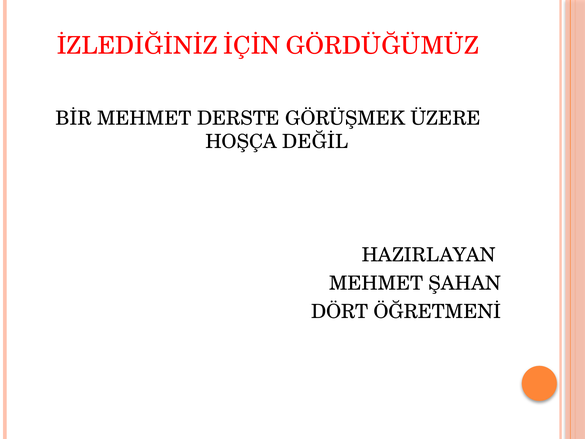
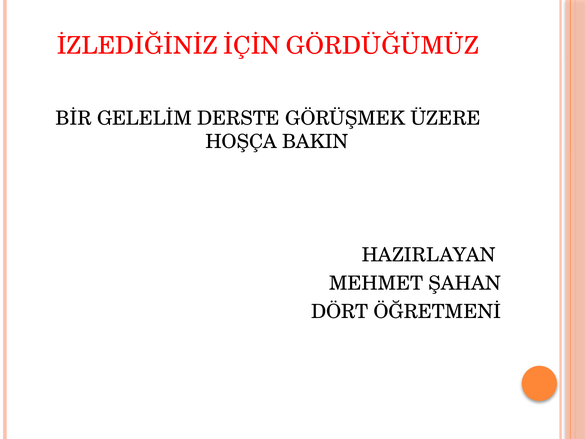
BİR MEHMET: MEHMET -> GELELİM
DEĞİL: DEĞİL -> BAKIN
